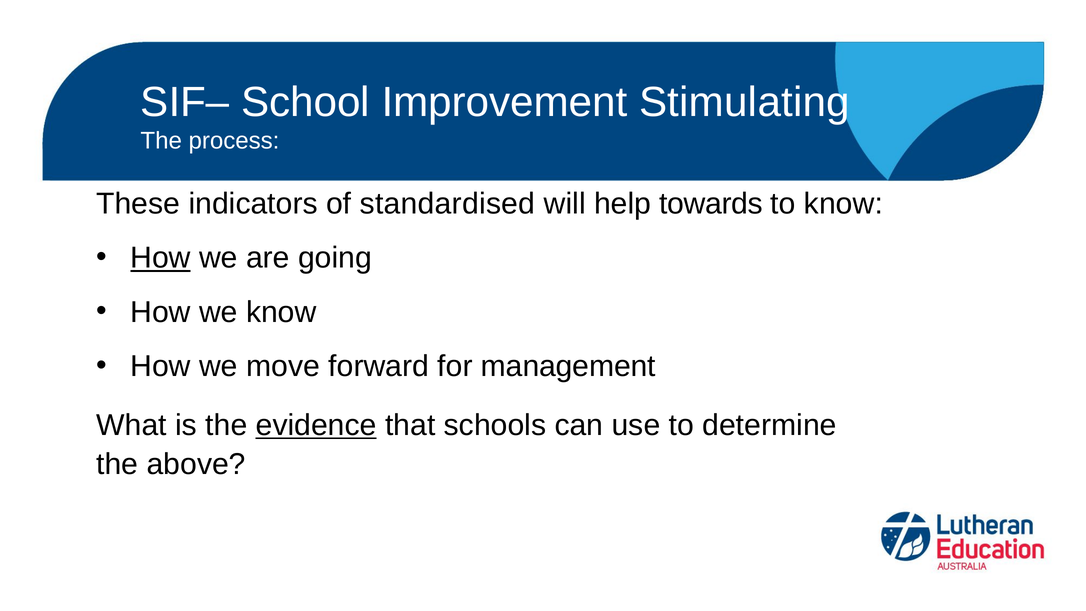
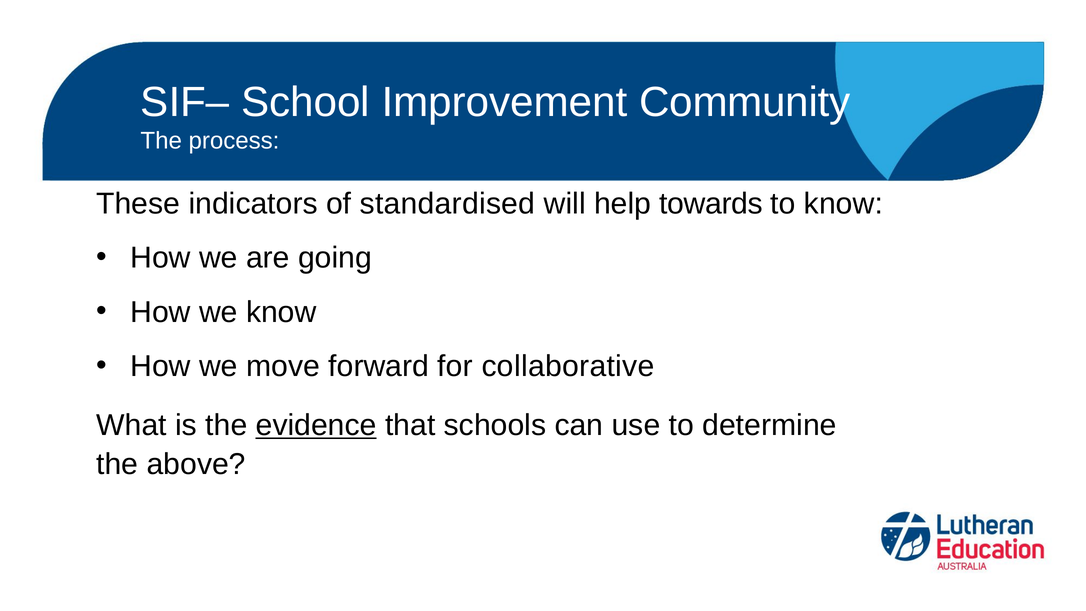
Stimulating: Stimulating -> Community
How at (160, 258) underline: present -> none
management: management -> collaborative
